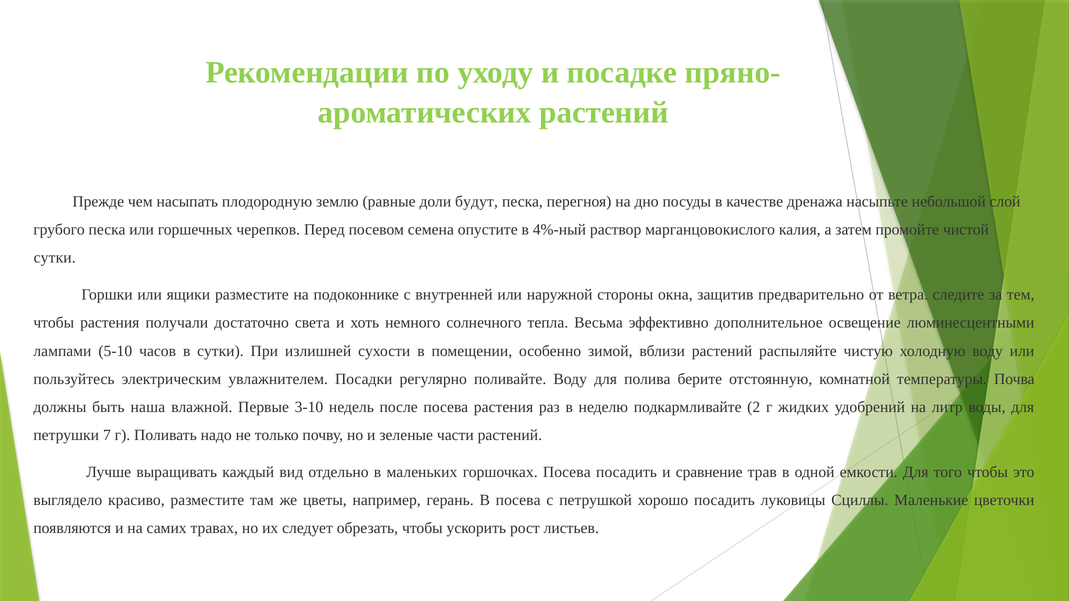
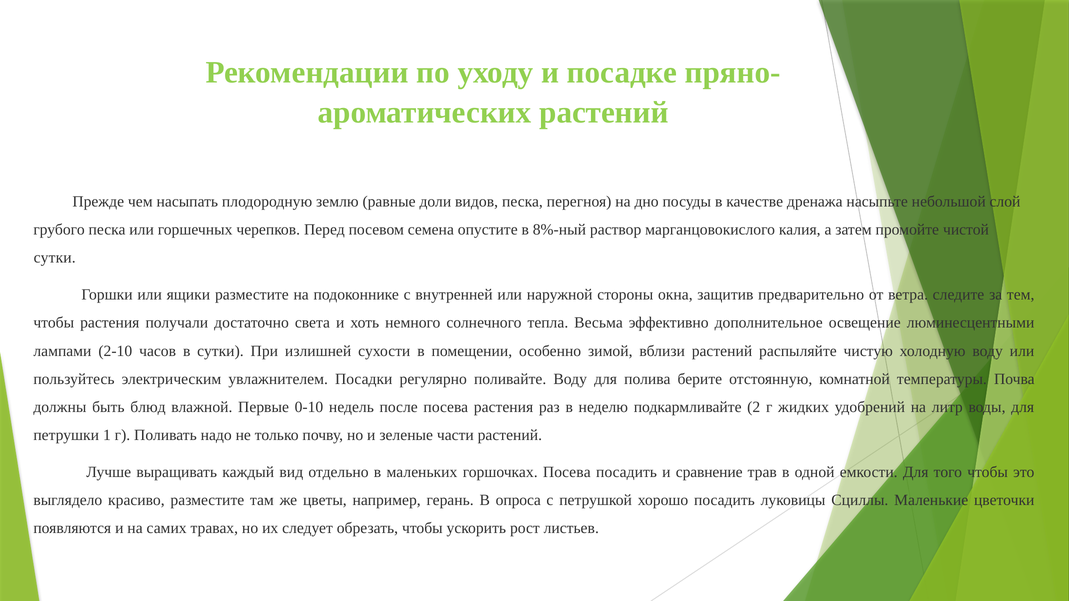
будут: будут -> видов
4%-ный: 4%-ный -> 8%-ный
5-10: 5-10 -> 2-10
наша: наша -> блюд
3-10: 3-10 -> 0-10
7: 7 -> 1
В посева: посева -> опроса
